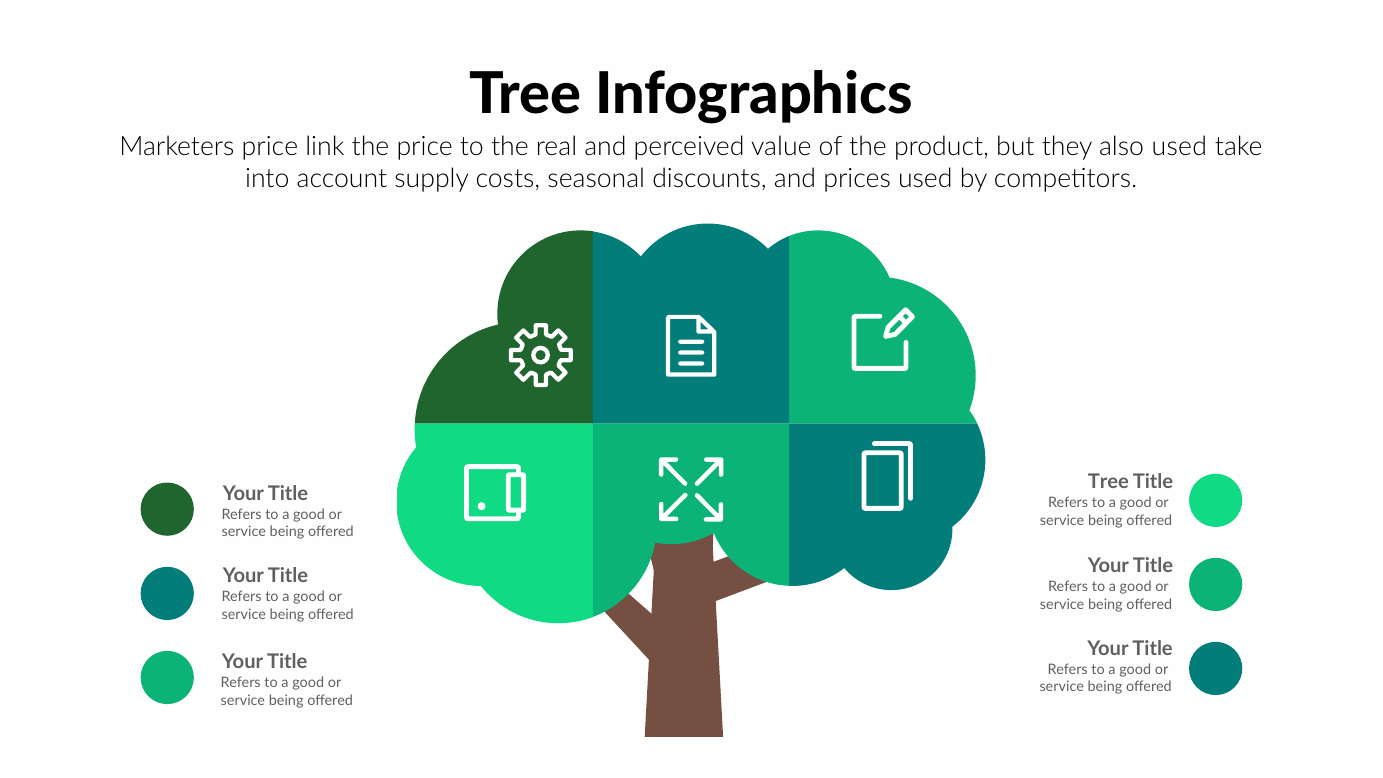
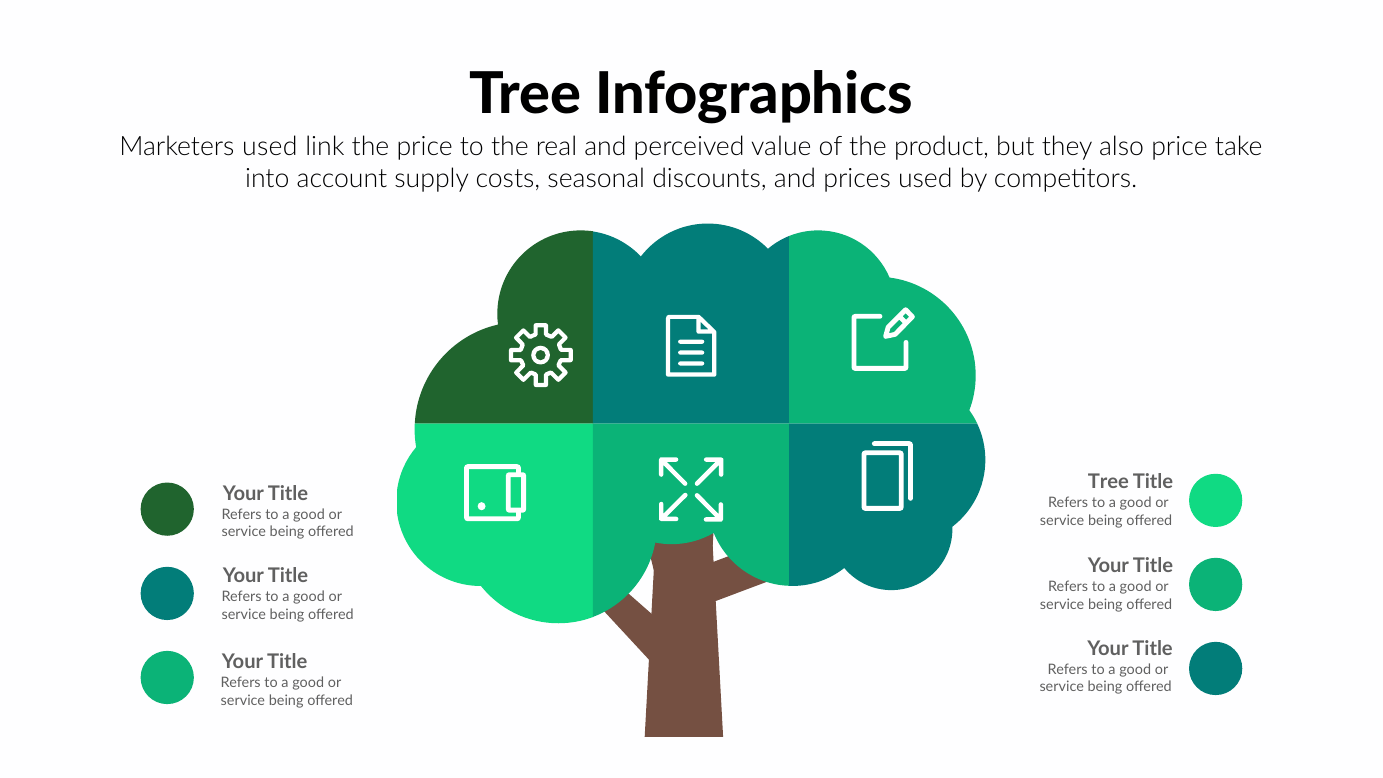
Marketers price: price -> used
also used: used -> price
